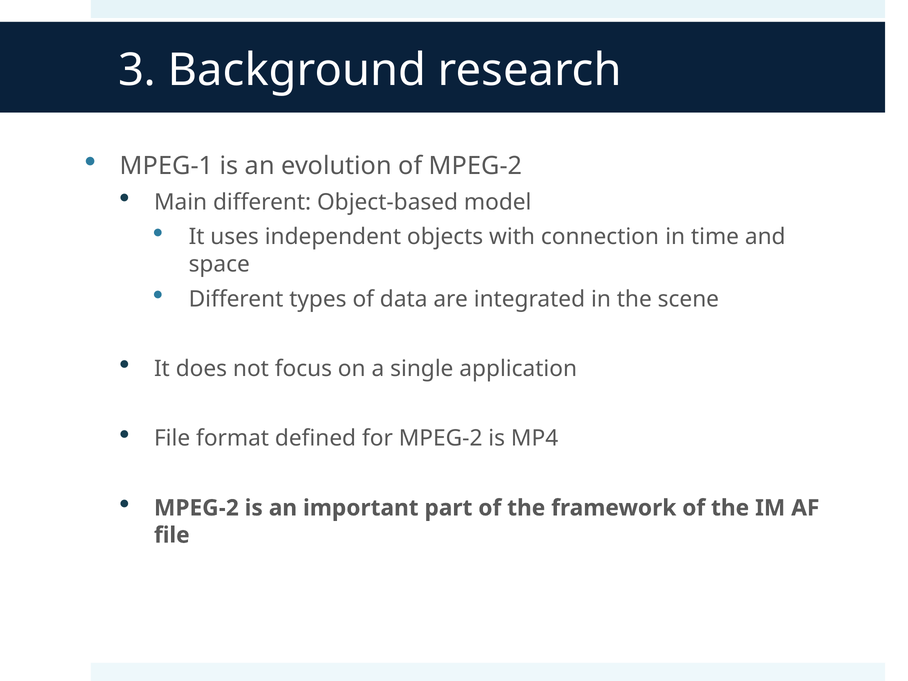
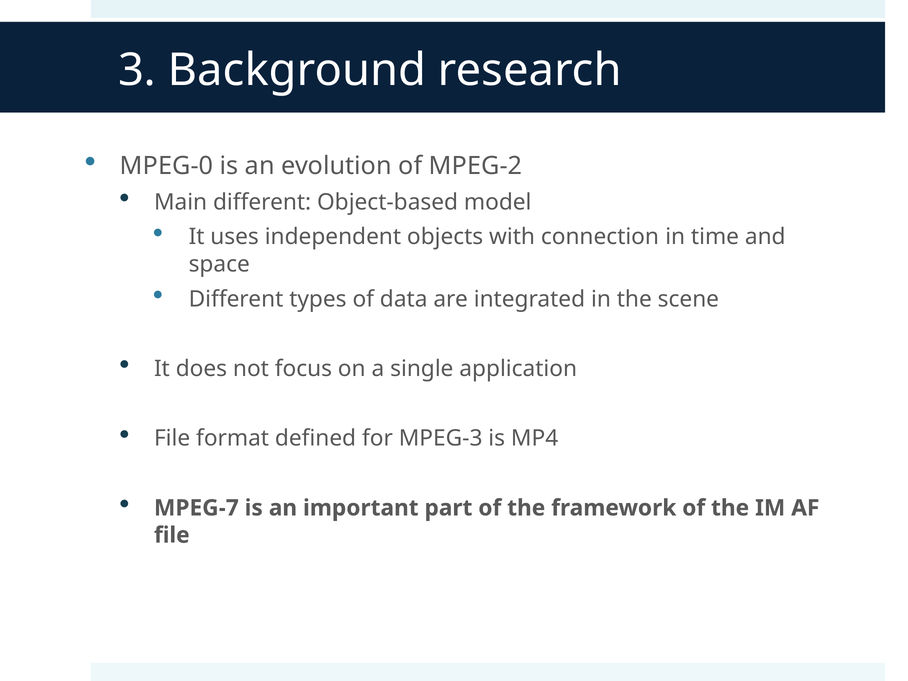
MPEG-1: MPEG-1 -> MPEG-0
for MPEG-2: MPEG-2 -> MPEG-3
MPEG-2 at (196, 508): MPEG-2 -> MPEG-7
